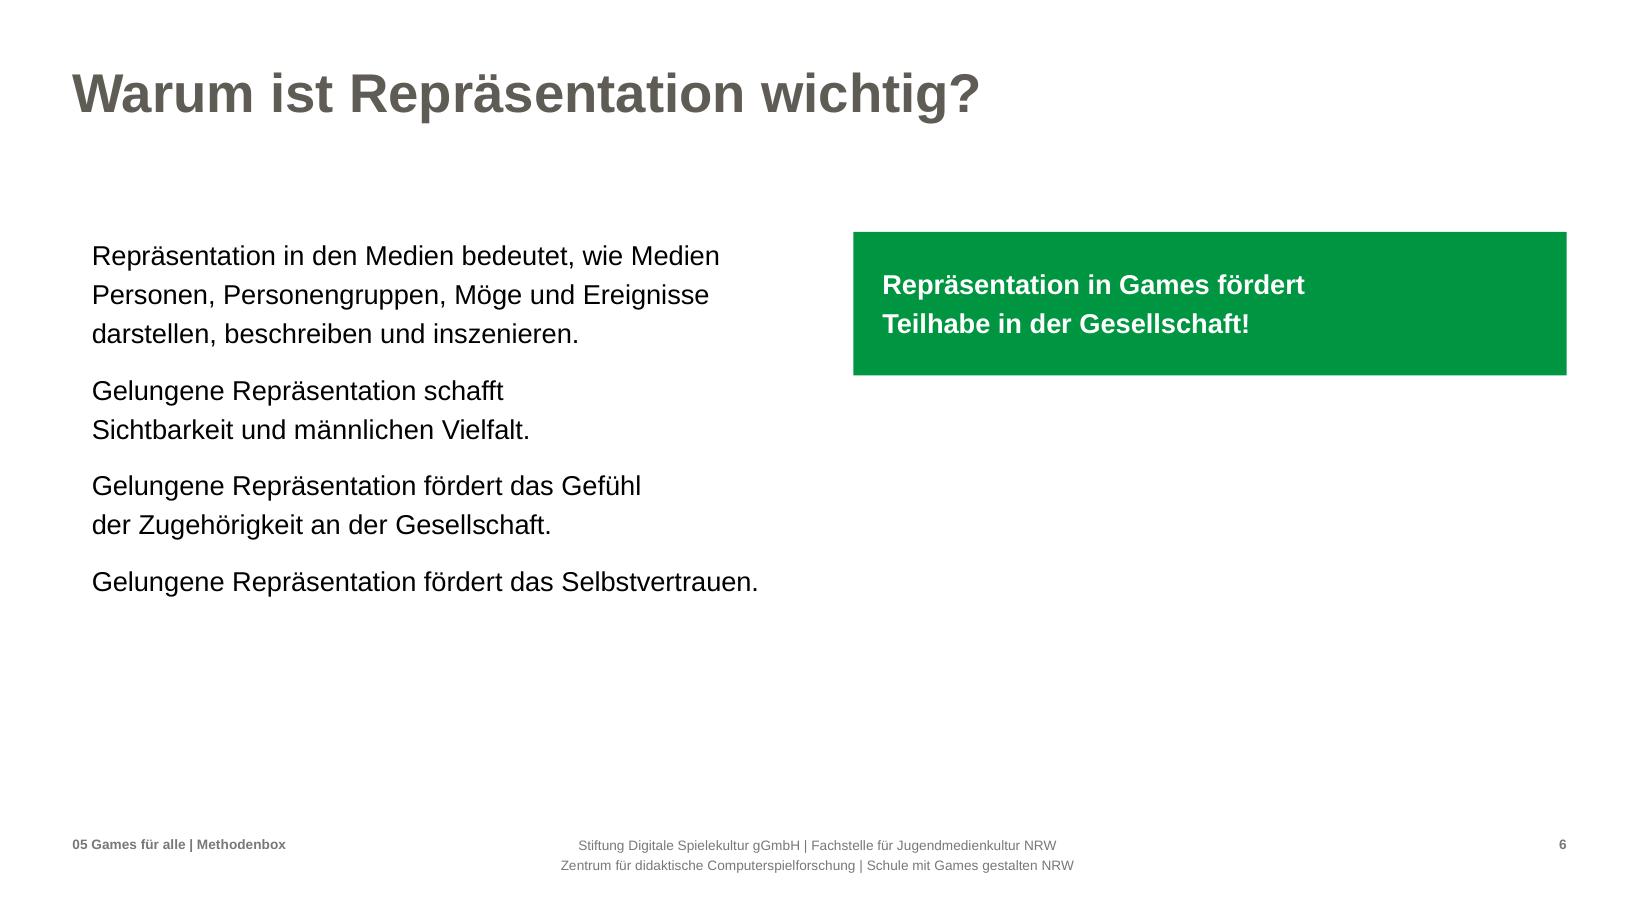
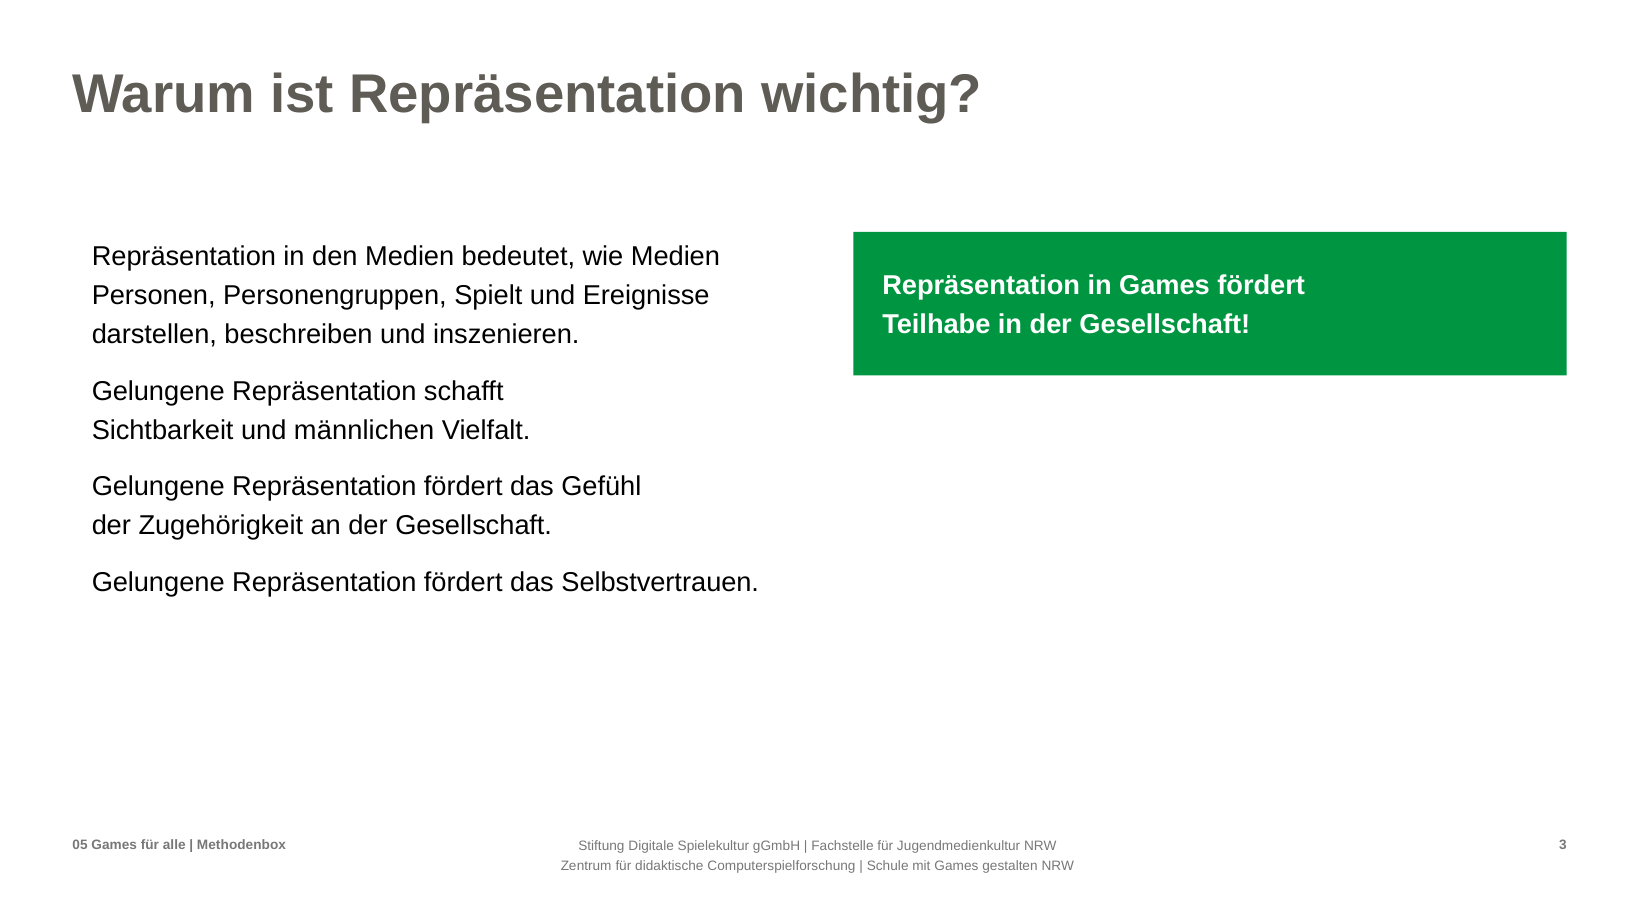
Möge: Möge -> Spielt
6: 6 -> 3
